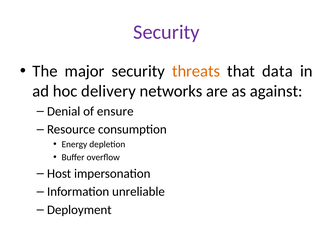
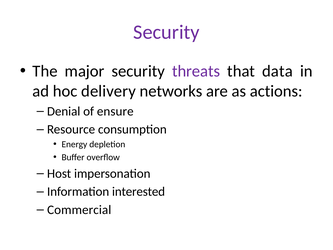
threats colour: orange -> purple
against: against -> actions
unreliable: unreliable -> interested
Deployment: Deployment -> Commercial
